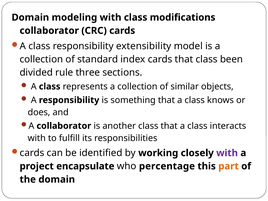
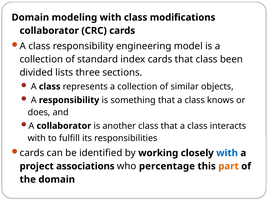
extensibility: extensibility -> engineering
rule: rule -> lists
with at (227, 153) colour: purple -> blue
encapsulate: encapsulate -> associations
